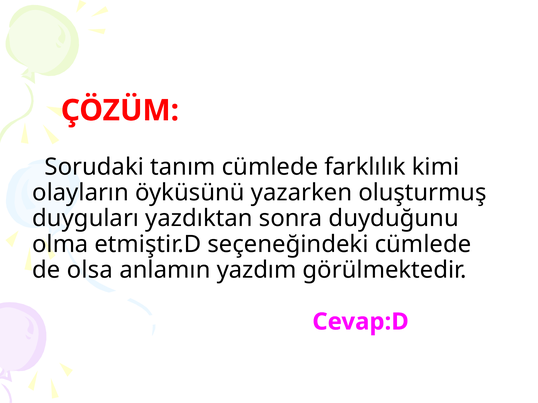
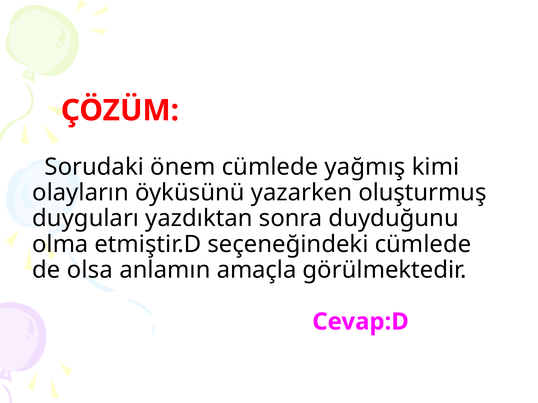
tanım: tanım -> önem
farklılık: farklılık -> yağmış
yazdım: yazdım -> amaçla
